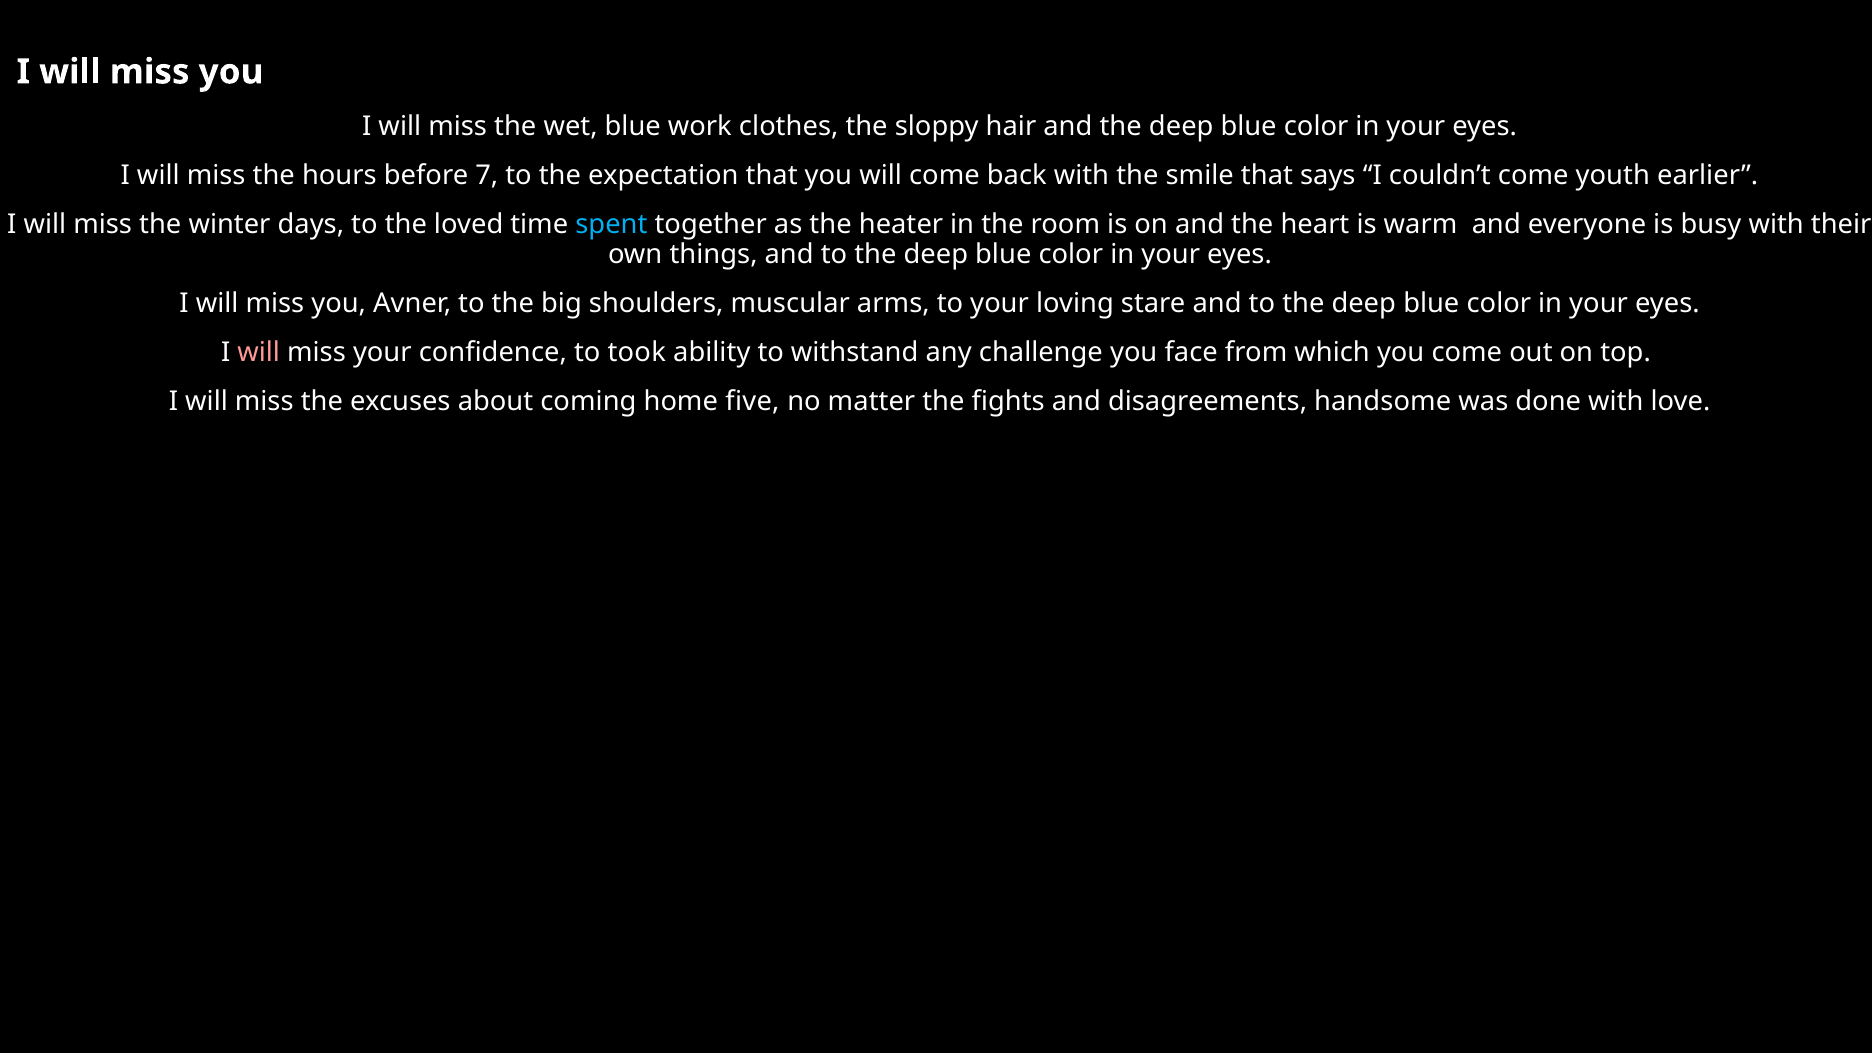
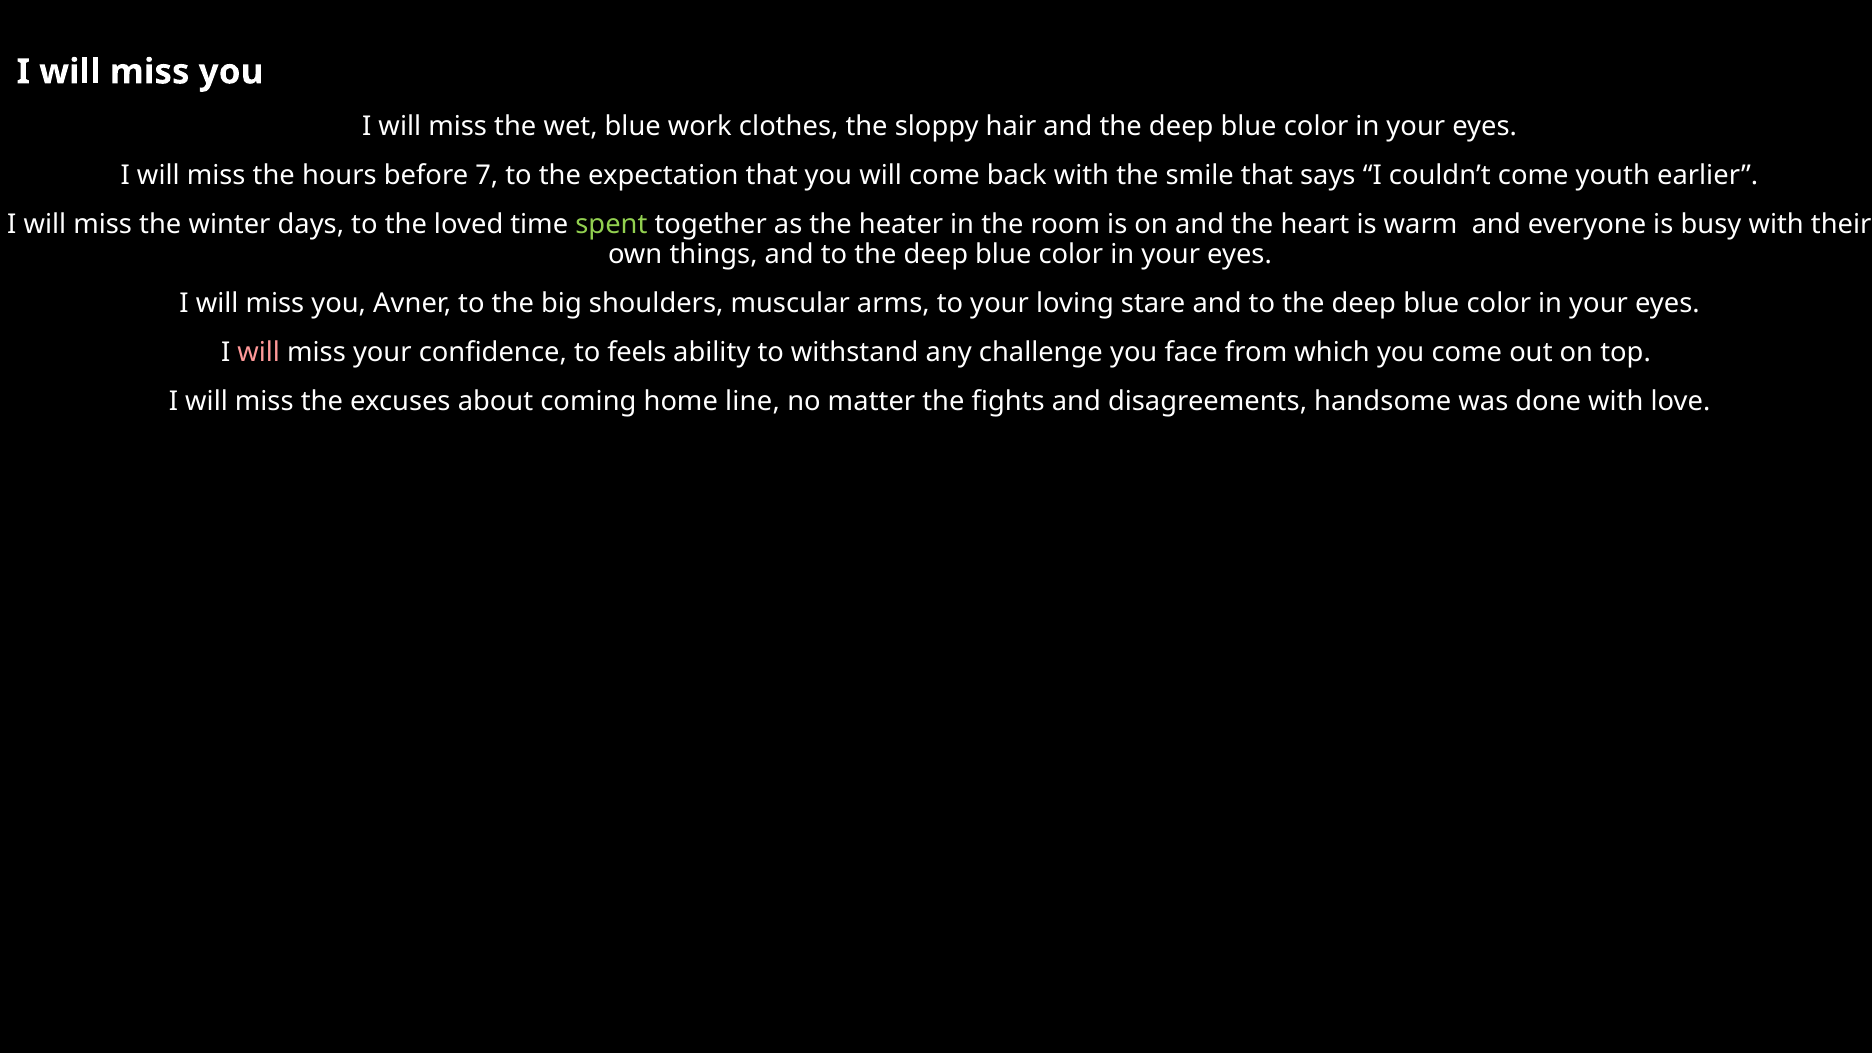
spent colour: light blue -> light green
took: took -> feels
five: five -> line
